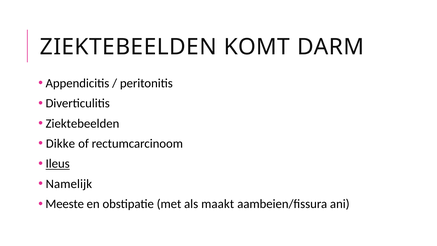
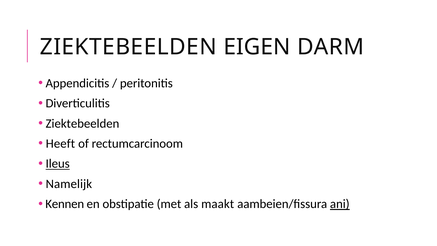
KOMT: KOMT -> EIGEN
Dikke: Dikke -> Heeft
Meeste: Meeste -> Kennen
ani underline: none -> present
